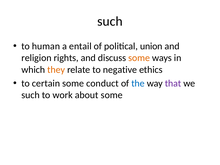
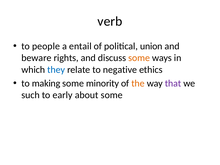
such at (110, 21): such -> verb
human: human -> people
religion: religion -> beware
they colour: orange -> blue
certain: certain -> making
conduct: conduct -> minority
the colour: blue -> orange
work: work -> early
